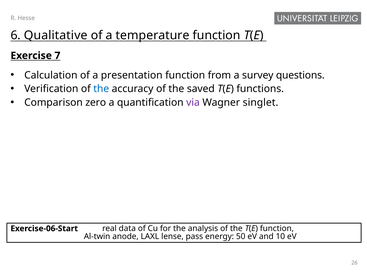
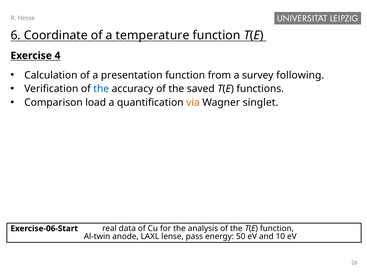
Qualitative: Qualitative -> Coordinate
7: 7 -> 4
questions: questions -> following
zero: zero -> load
via colour: purple -> orange
